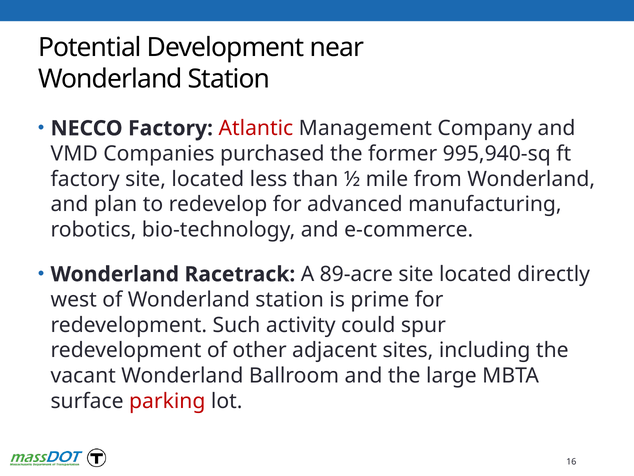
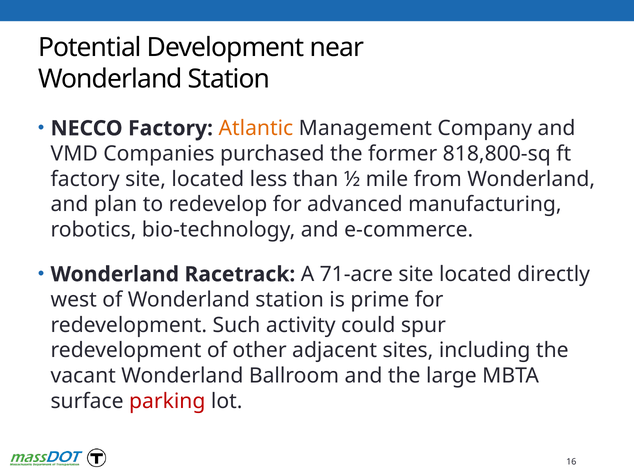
Atlantic colour: red -> orange
995,940-sq: 995,940-sq -> 818,800-sq
89-acre: 89-acre -> 71-acre
